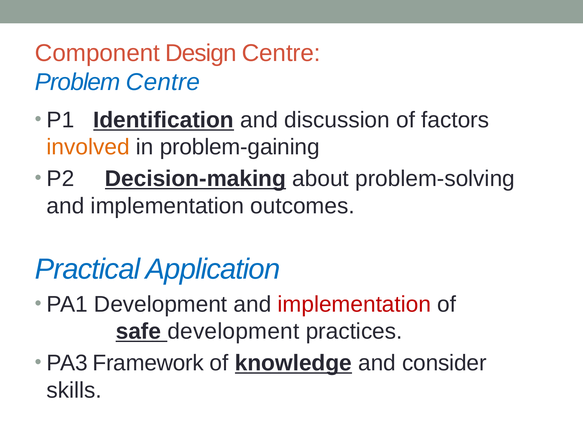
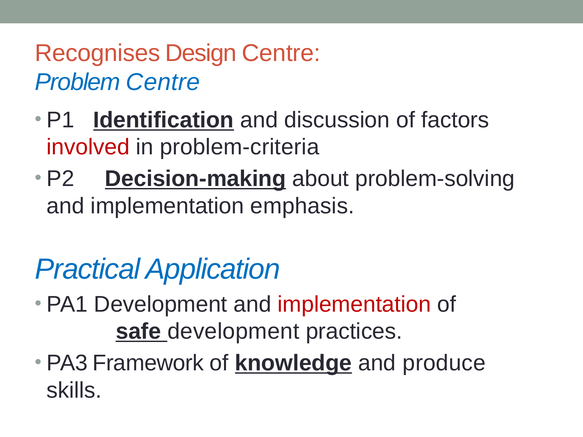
Component: Component -> Recognises
involved colour: orange -> red
problem-gaining: problem-gaining -> problem-criteria
outcomes: outcomes -> emphasis
consider: consider -> produce
